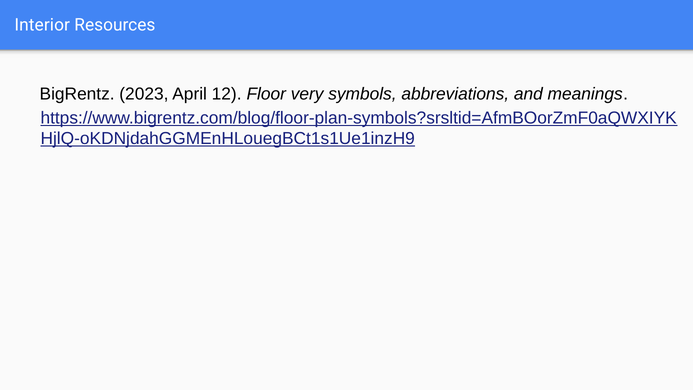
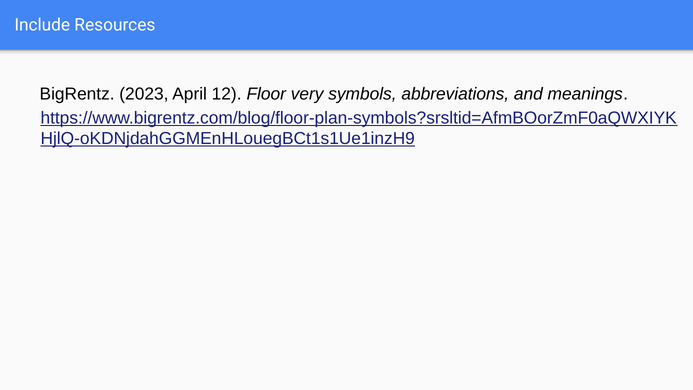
Interior: Interior -> Include
